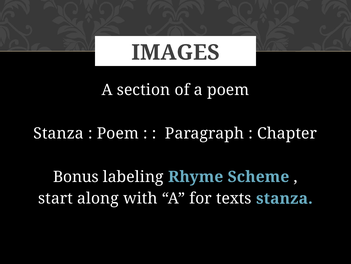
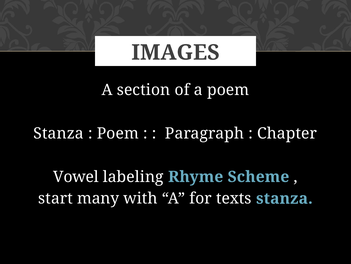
Bonus: Bonus -> Vowel
along: along -> many
